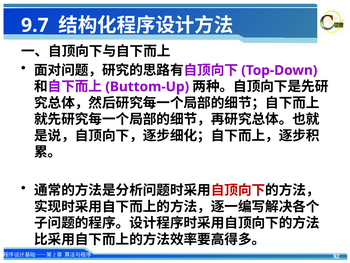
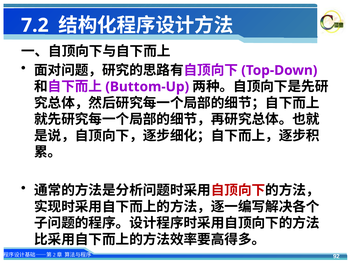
9.7: 9.7 -> 7.2
